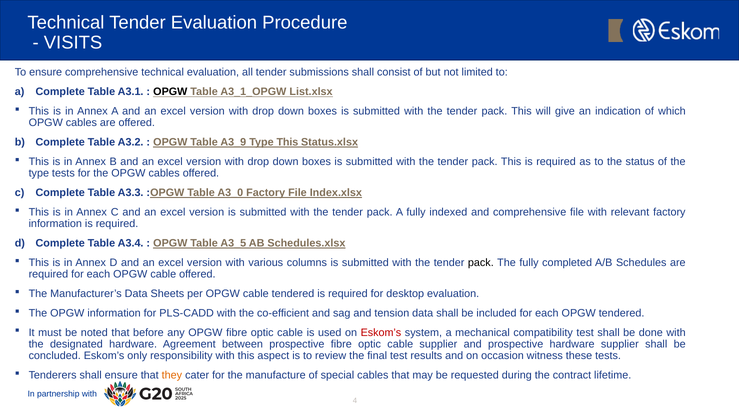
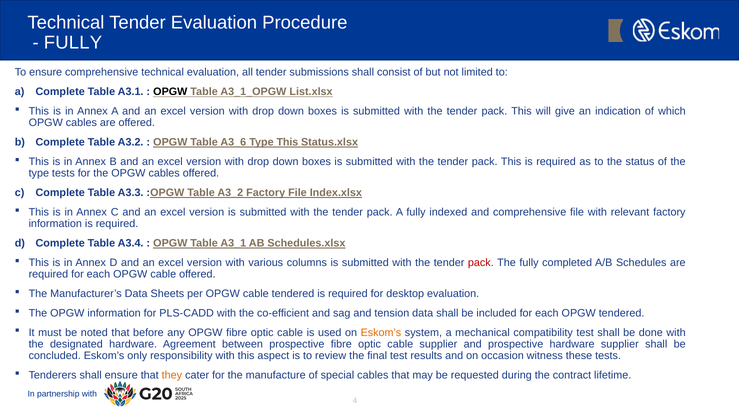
VISITS at (73, 43): VISITS -> FULLY
A3_9: A3_9 -> A3_6
A3_0: A3_0 -> A3_2
A3_5: A3_5 -> A3_1
pack at (481, 262) colour: black -> red
Eskom’s at (381, 332) colour: red -> orange
